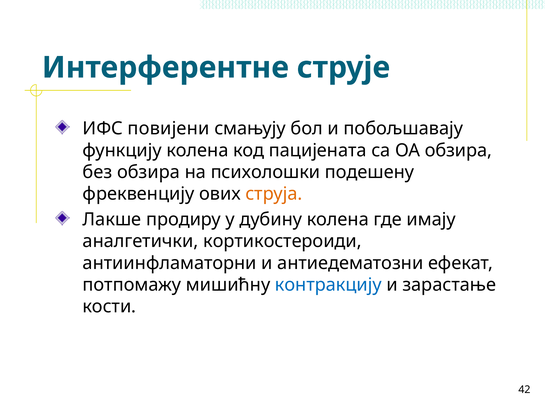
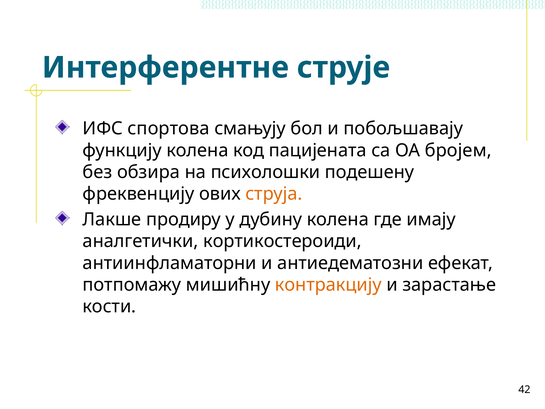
повијени: повијени -> спортова
ОА обзира: обзира -> бројем
контракцију colour: blue -> orange
